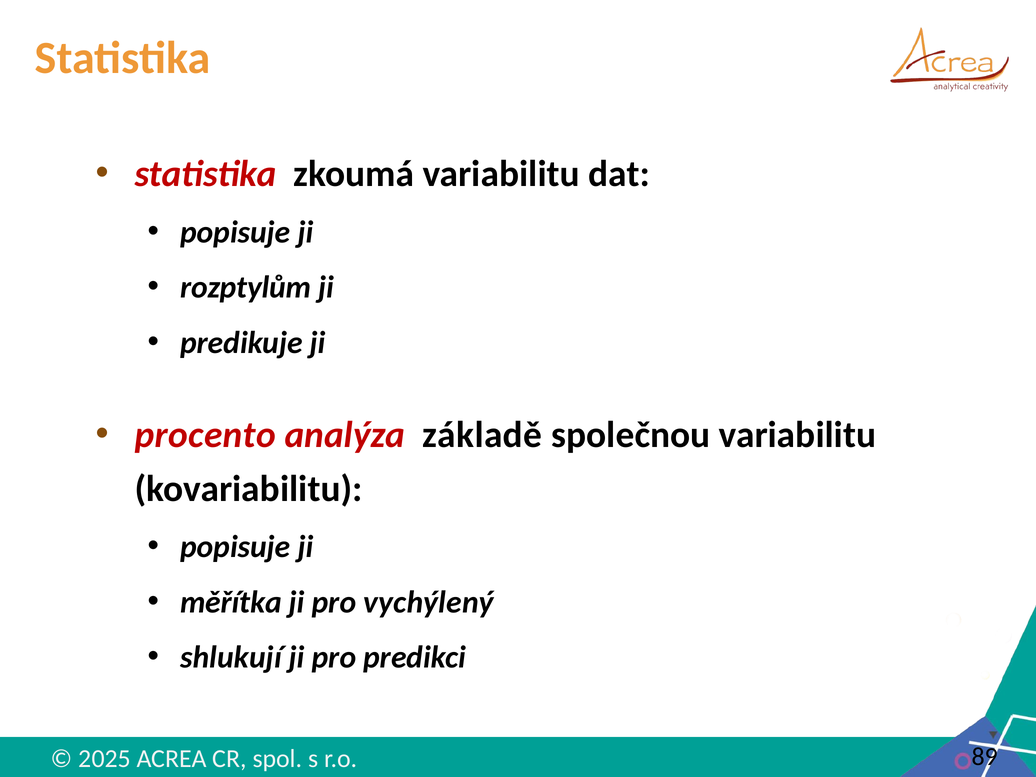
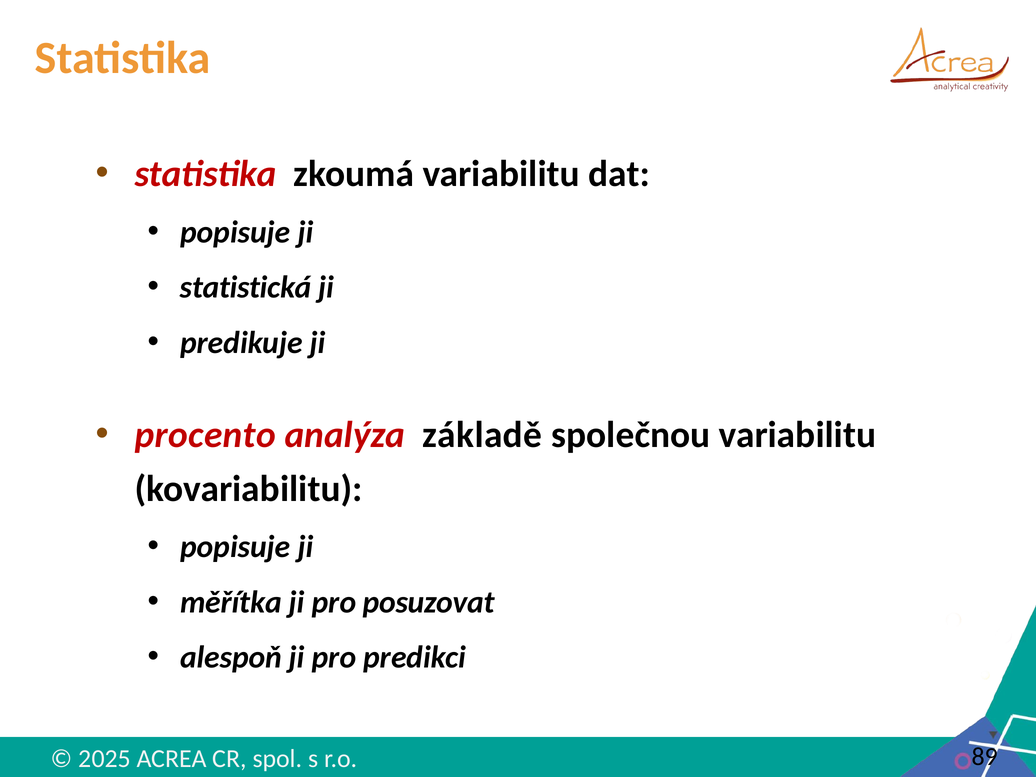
rozptylům: rozptylům -> statistická
vychýlený: vychýlený -> posuzovat
shlukují: shlukují -> alespoň
